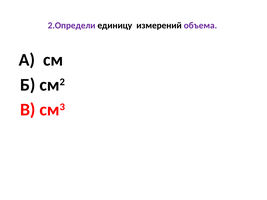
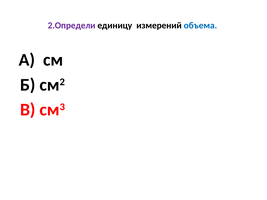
объема colour: purple -> blue
